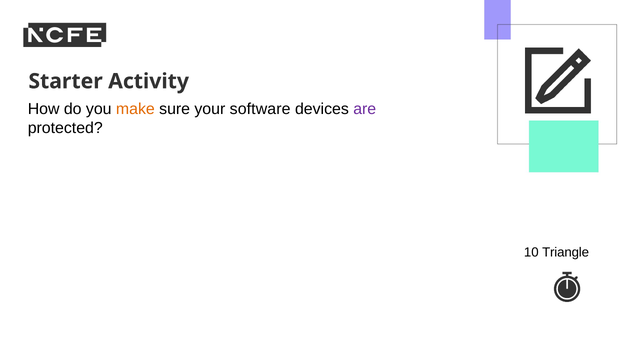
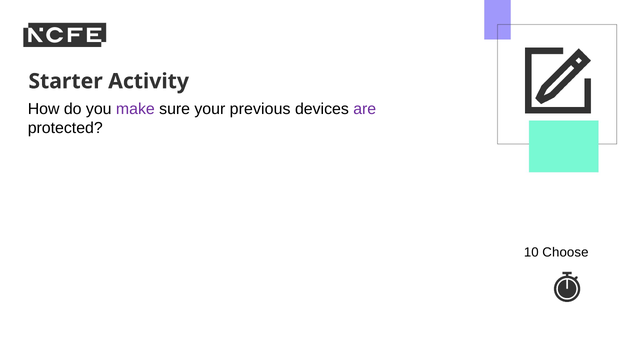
make colour: orange -> purple
software: software -> previous
Triangle: Triangle -> Choose
